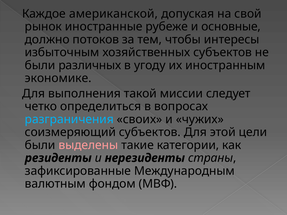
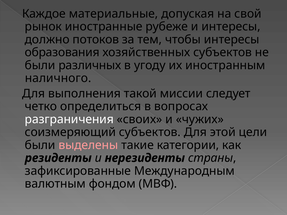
американской: американской -> материальные
и основные: основные -> интересы
избыточным: избыточным -> образования
экономике: экономике -> наличного
разграничения colour: light blue -> white
